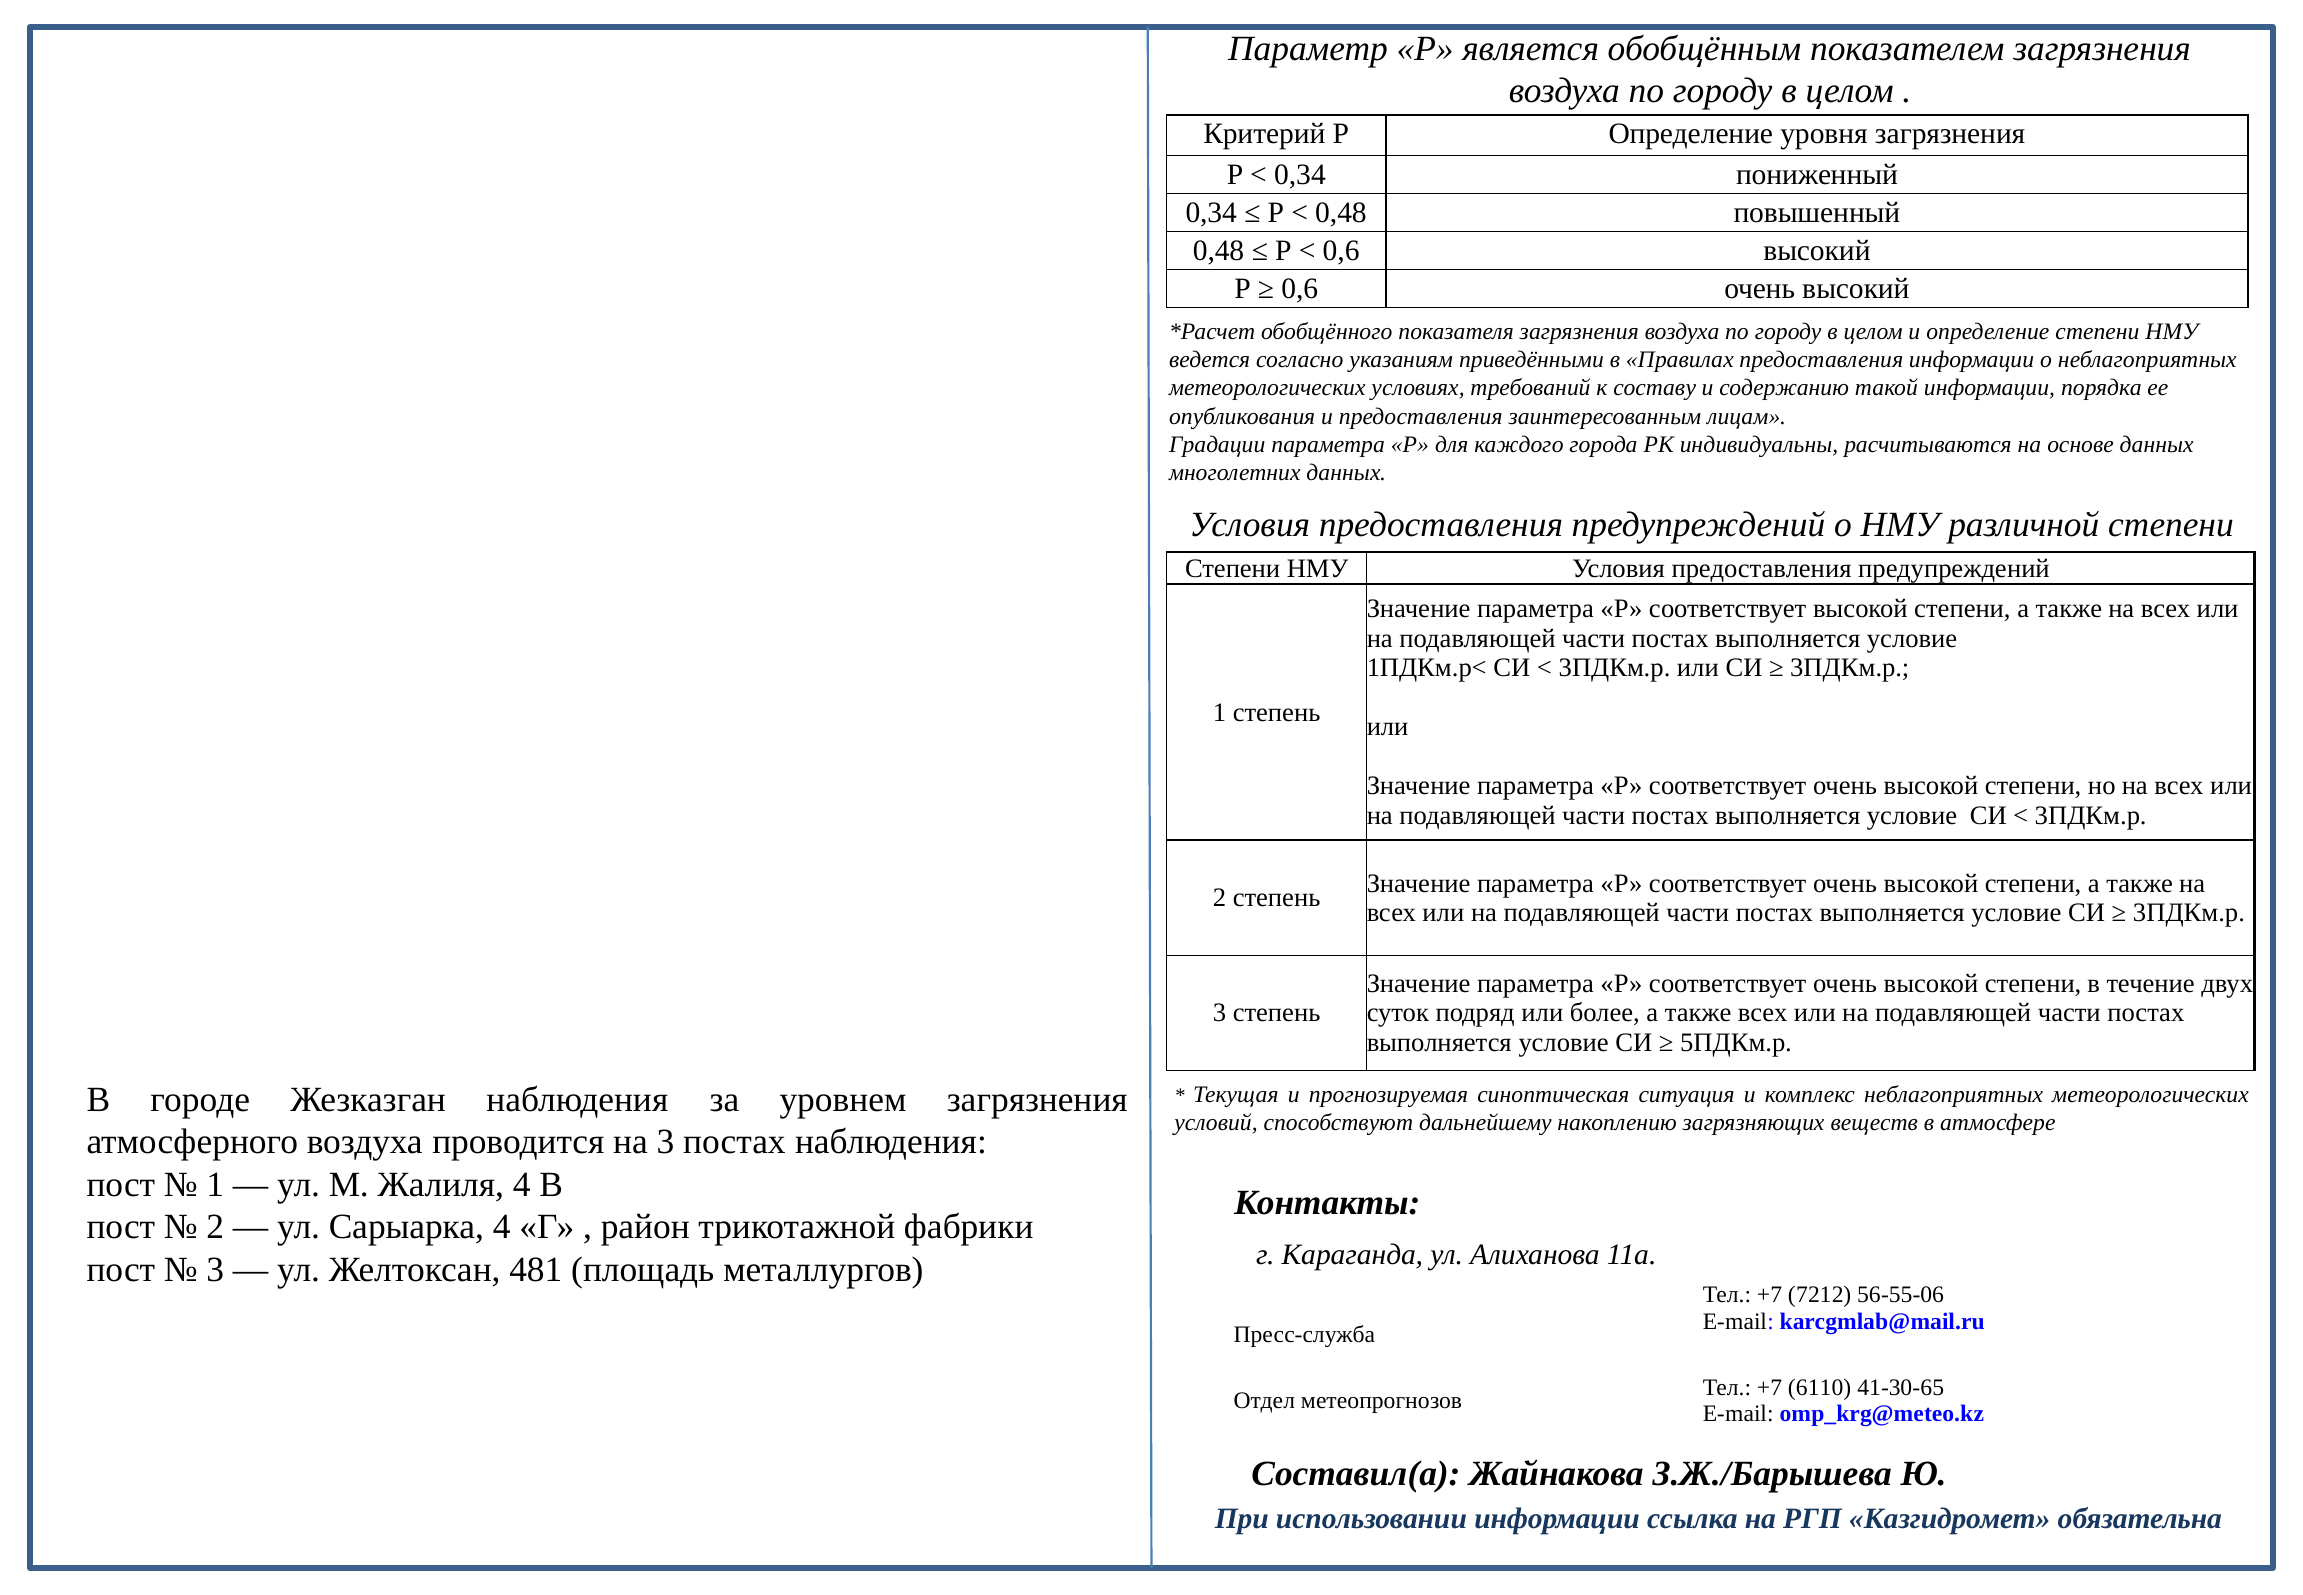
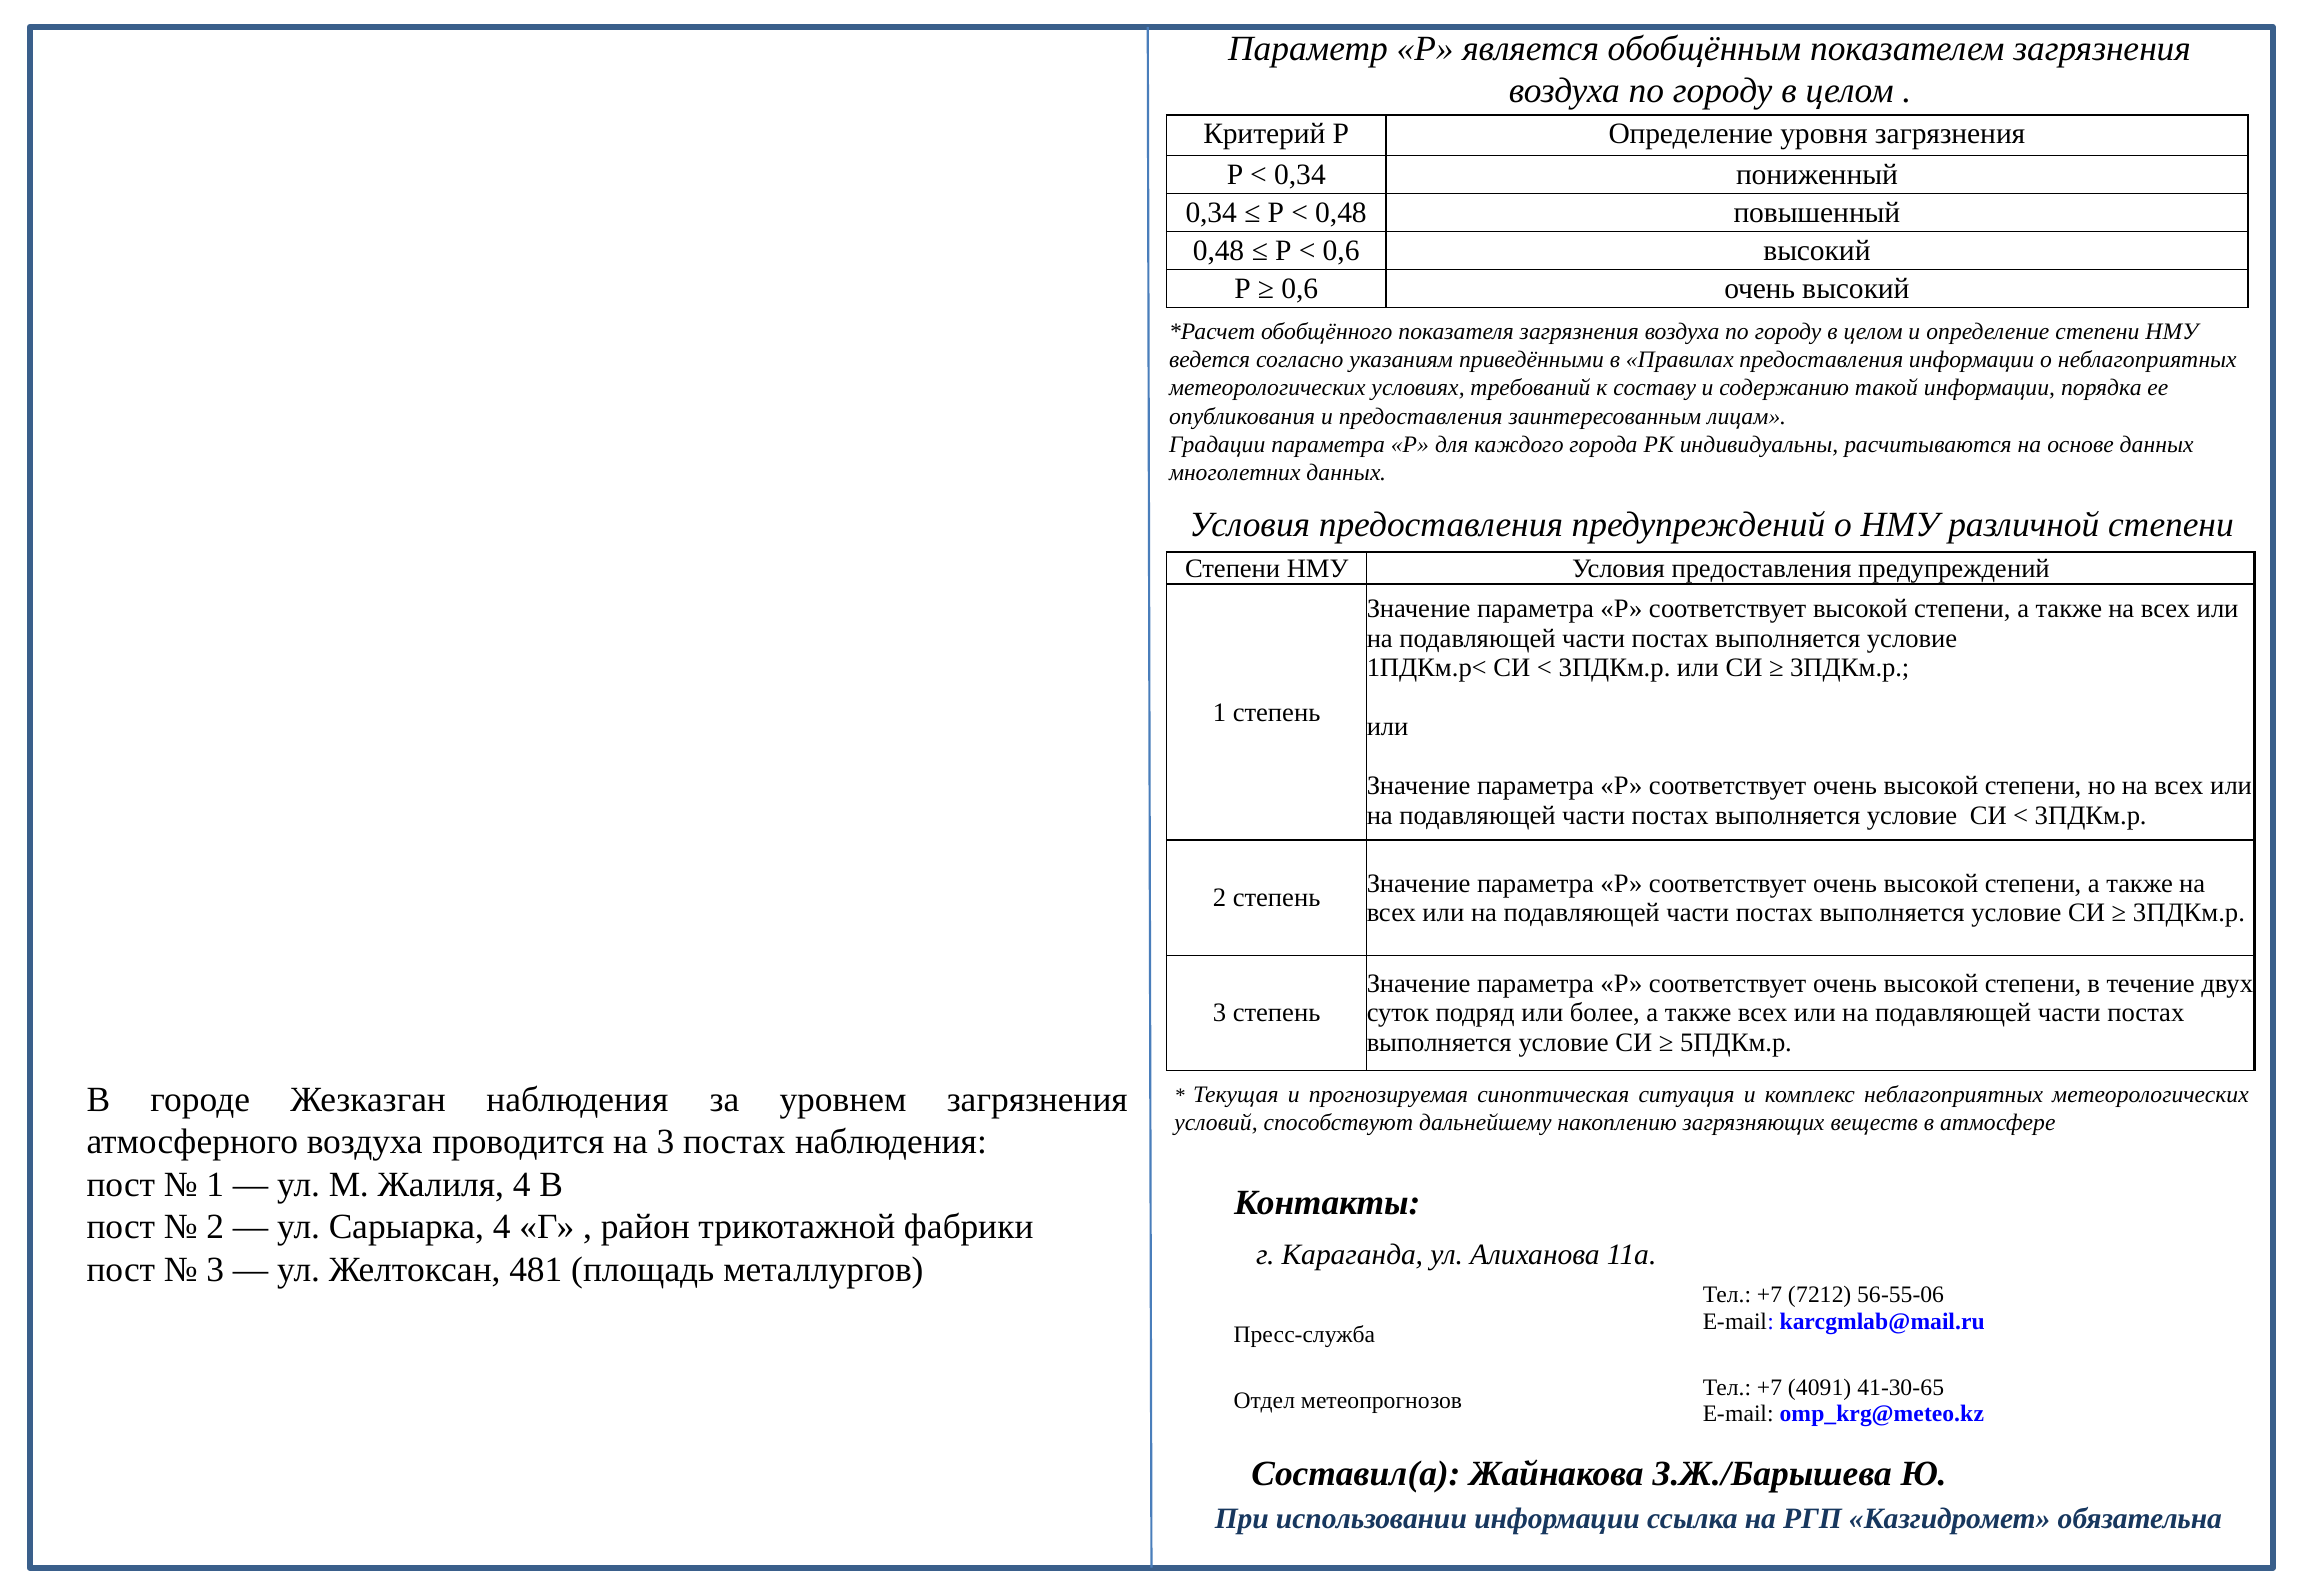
6110: 6110 -> 4091
